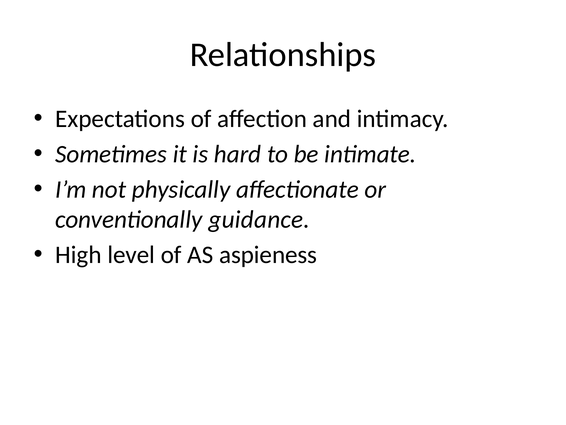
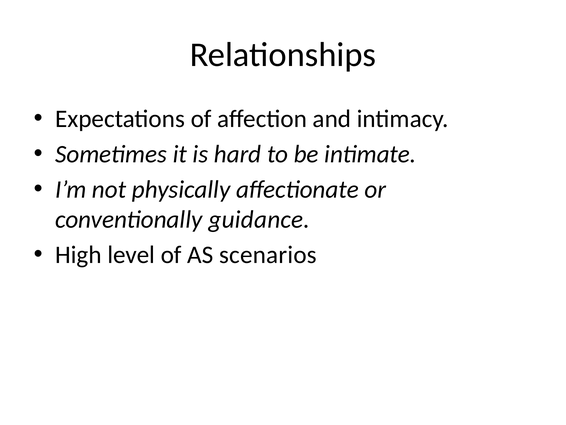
aspieness: aspieness -> scenarios
